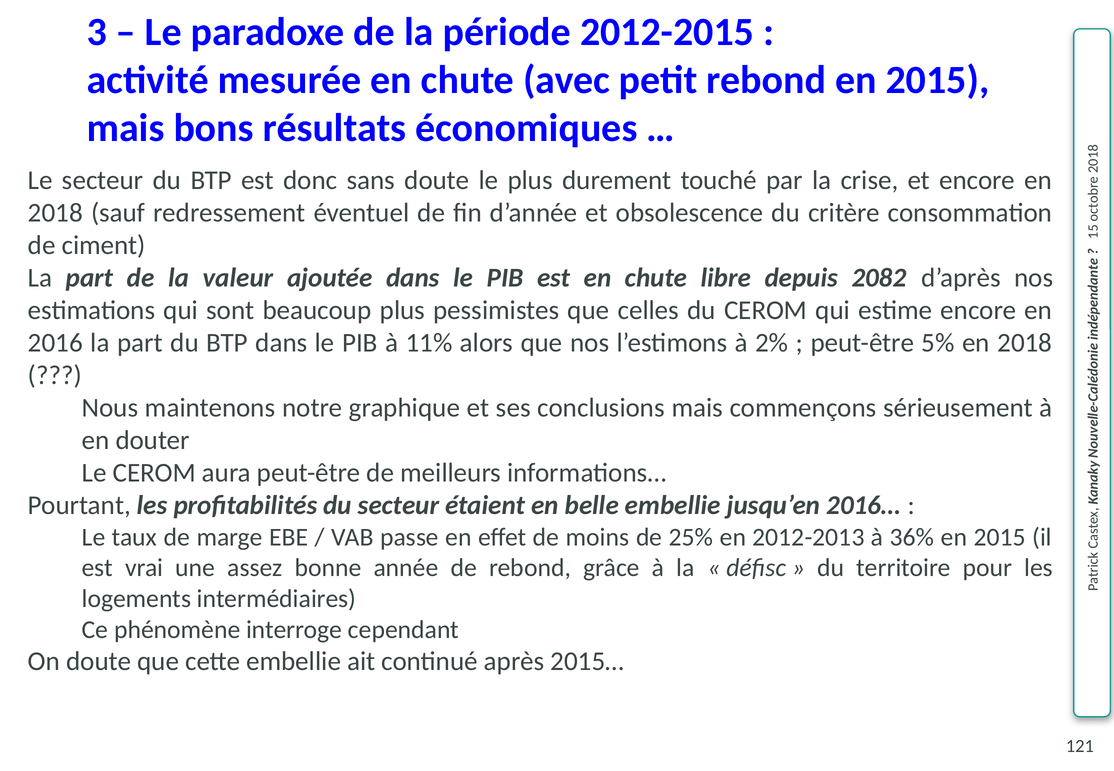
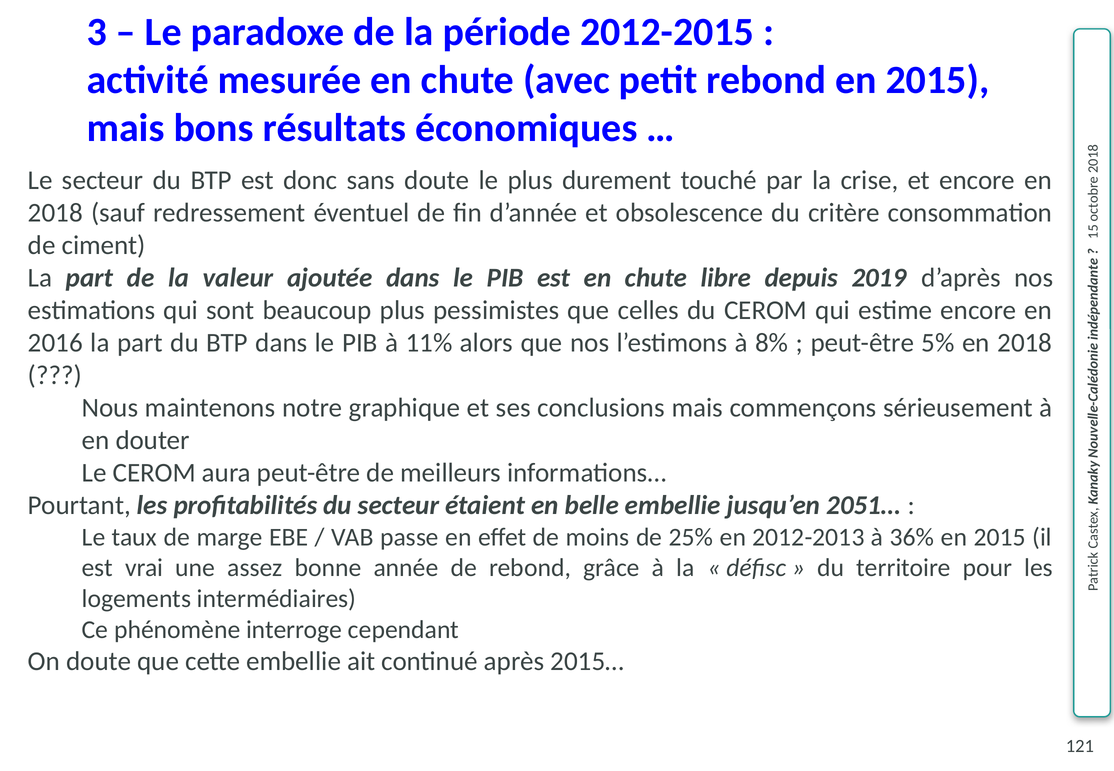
2082: 2082 -> 2019
2%: 2% -> 8%
2016…: 2016… -> 2051…
